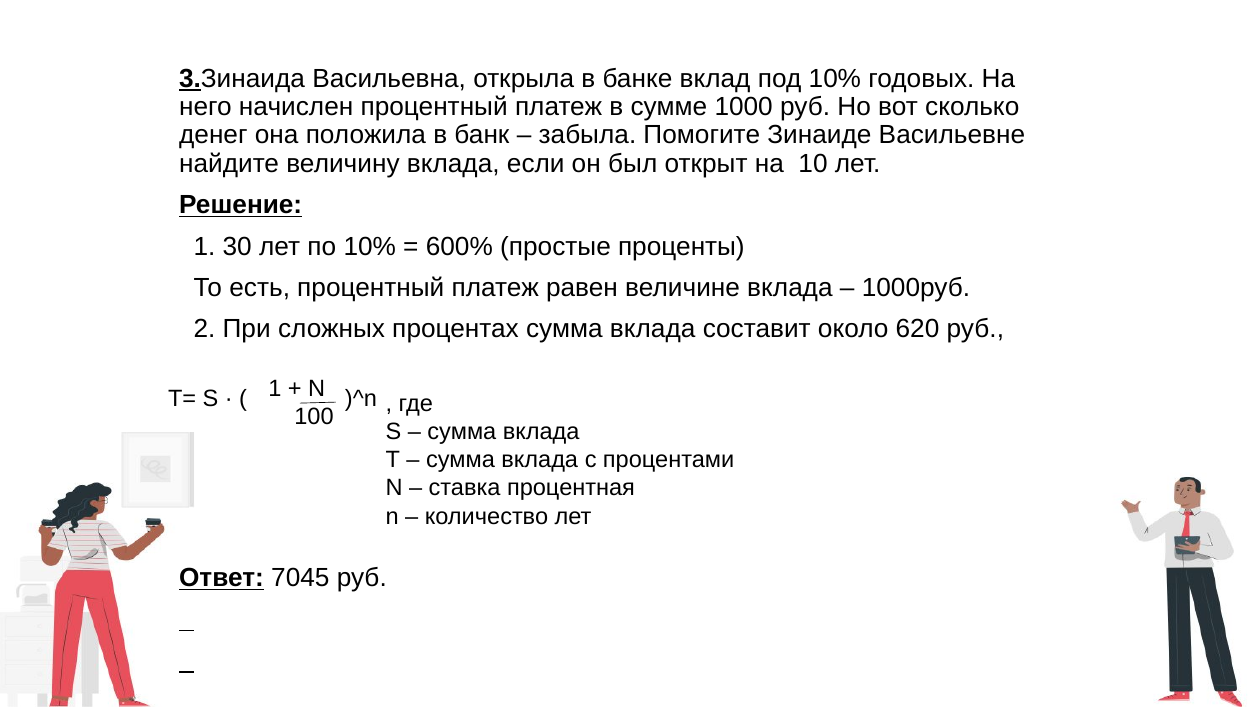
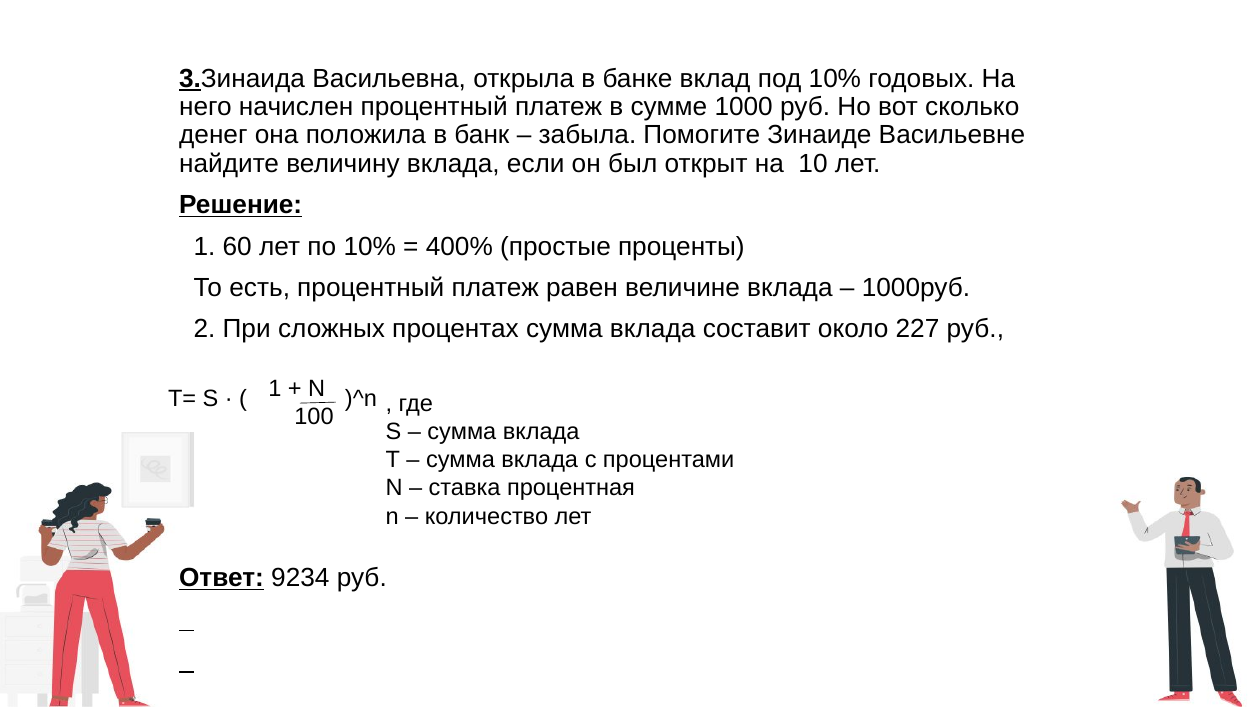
30: 30 -> 60
600%: 600% -> 400%
620: 620 -> 227
7045: 7045 -> 9234
